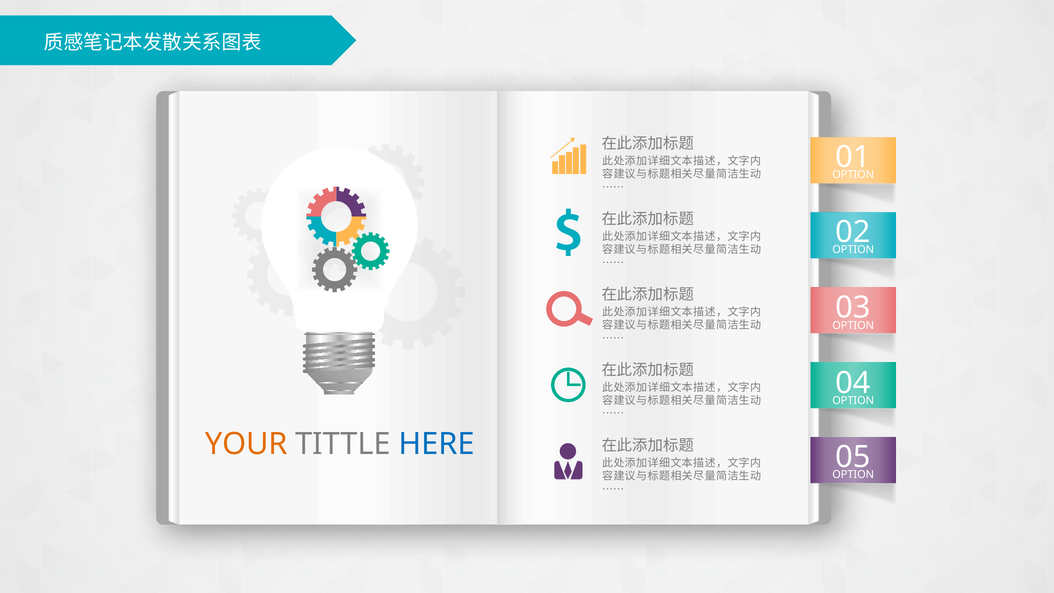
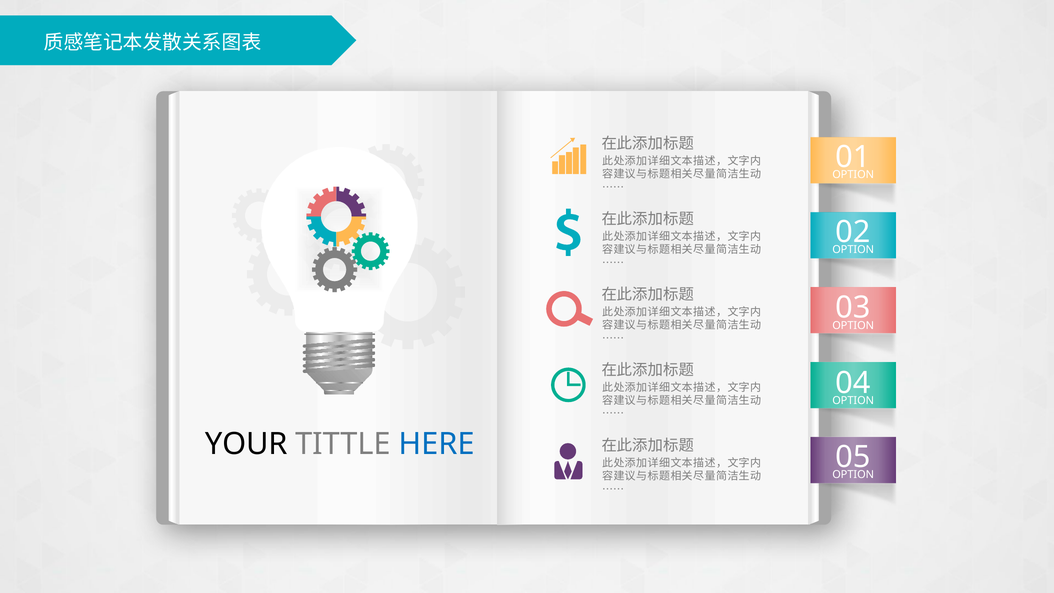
YOUR colour: orange -> black
